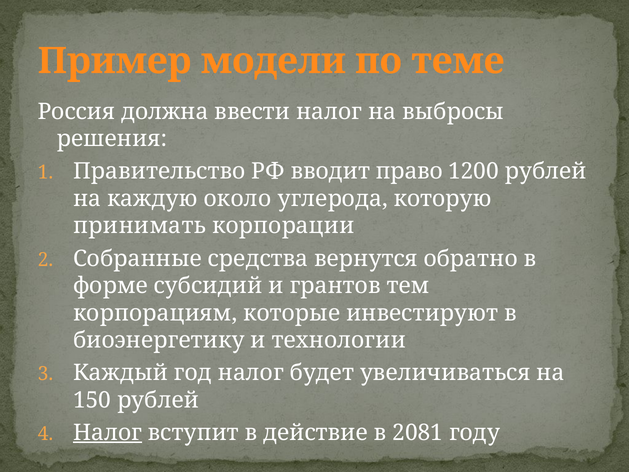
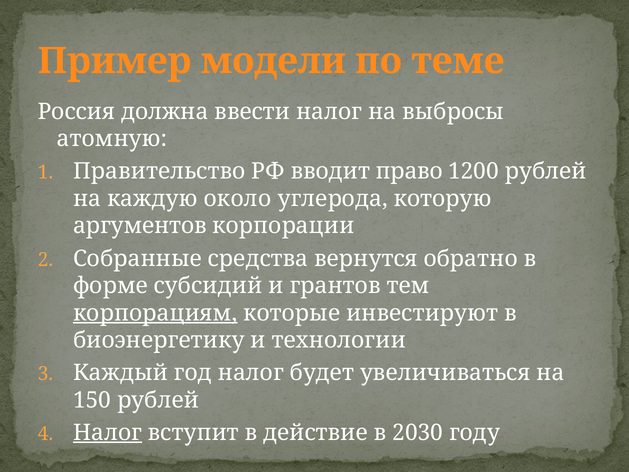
решения: решения -> атомную
принимать: принимать -> аргументов
корпорациям underline: none -> present
2081: 2081 -> 2030
